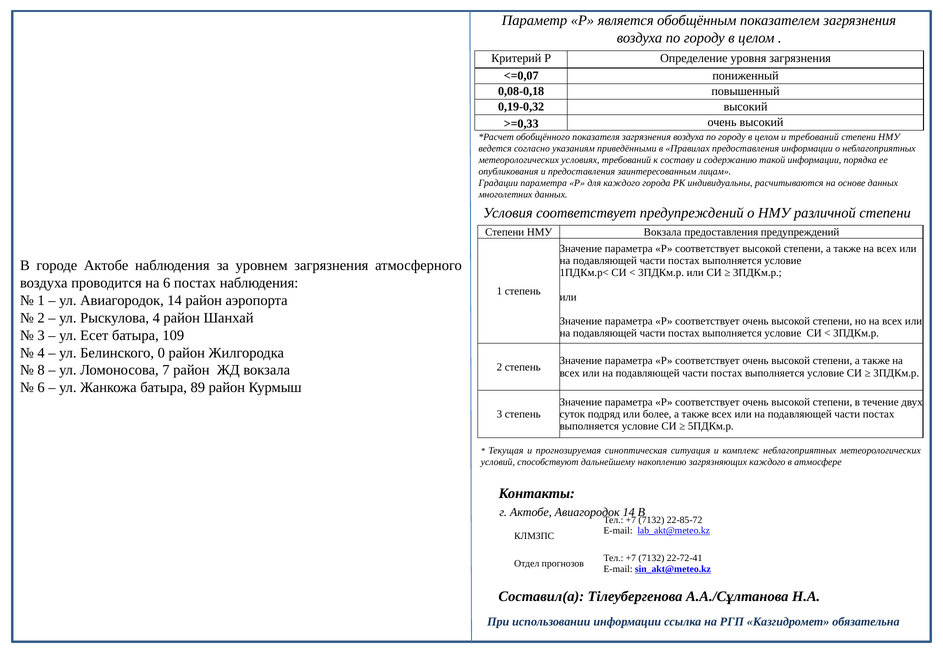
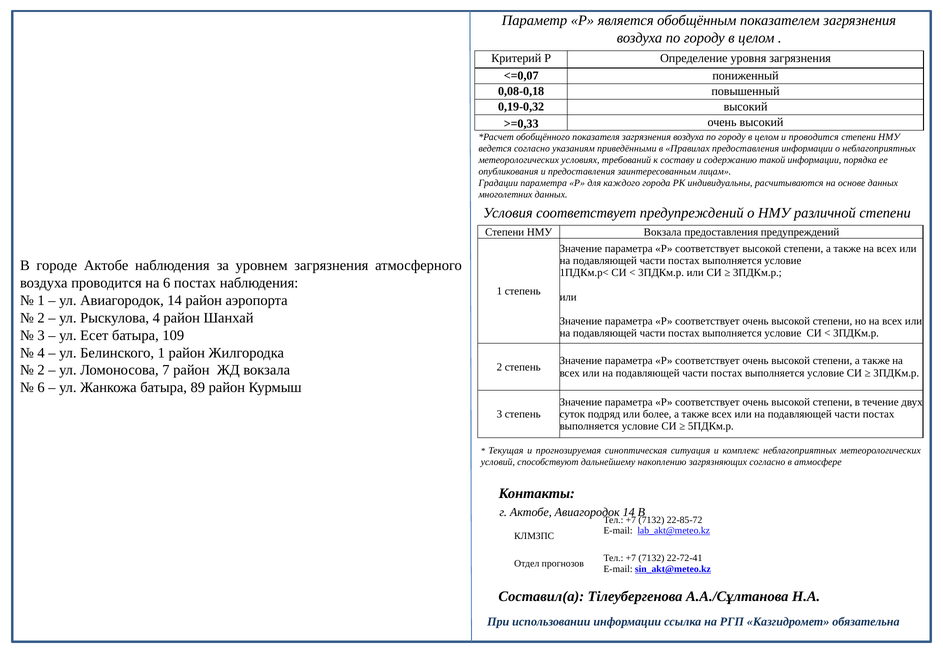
и требований: требований -> проводится
Белинского 0: 0 -> 1
8 at (41, 370): 8 -> 2
загрязняющих каждого: каждого -> согласно
